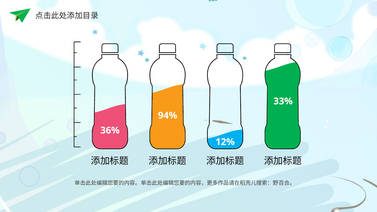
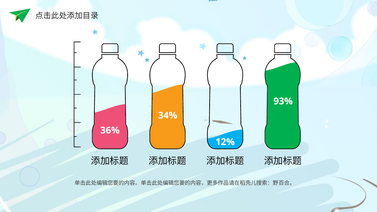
33%: 33% -> 93%
94%: 94% -> 34%
